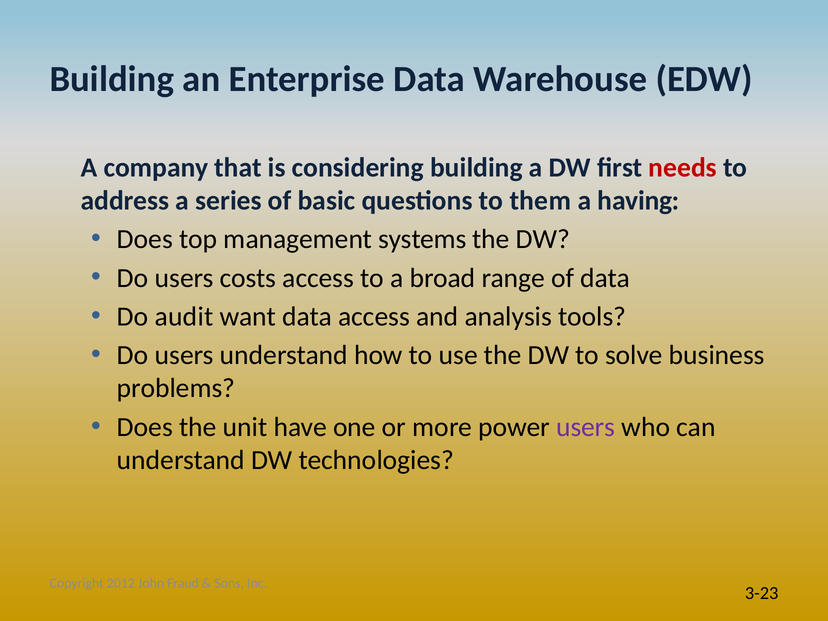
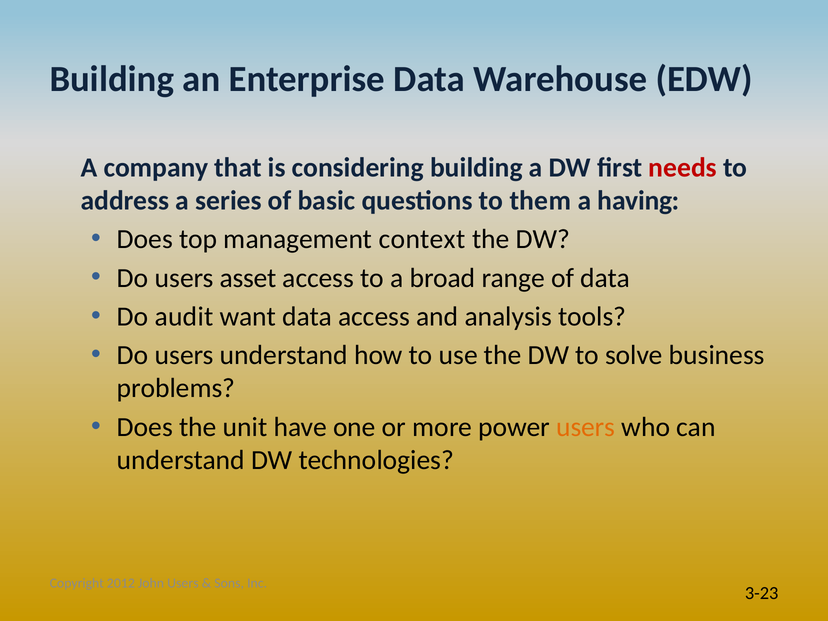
systems: systems -> context
costs: costs -> asset
users at (586, 427) colour: purple -> orange
John Fraud: Fraud -> Users
